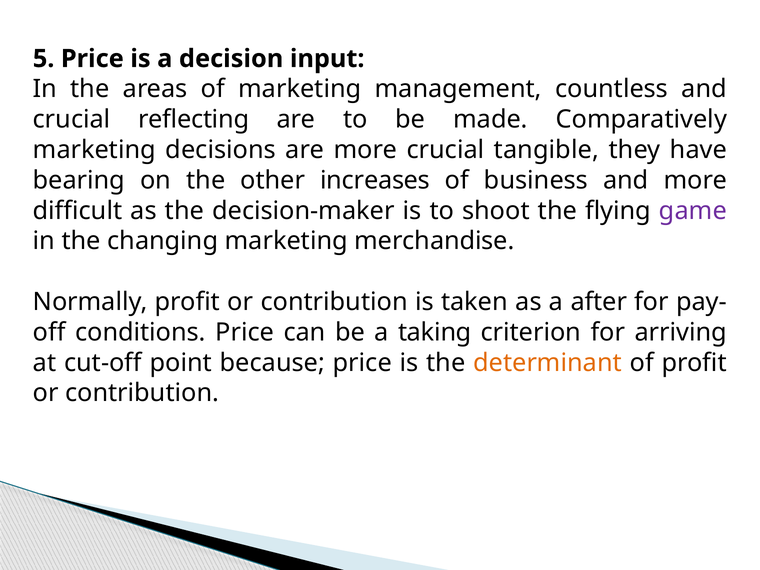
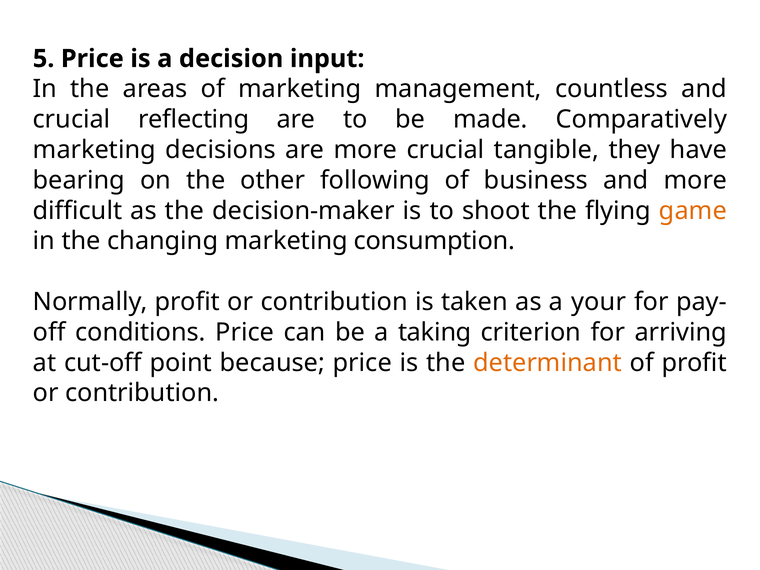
increases: increases -> following
game colour: purple -> orange
merchandise: merchandise -> consumption
after: after -> your
